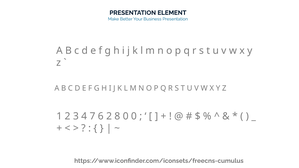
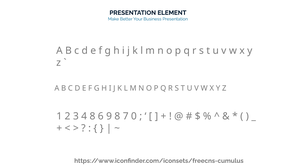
4 7: 7 -> 8
6 2: 2 -> 9
8 0: 0 -> 7
